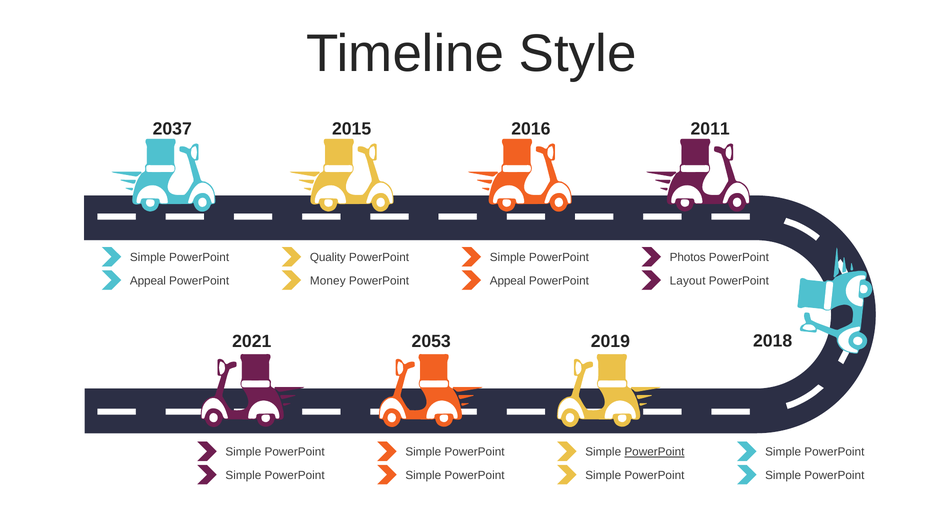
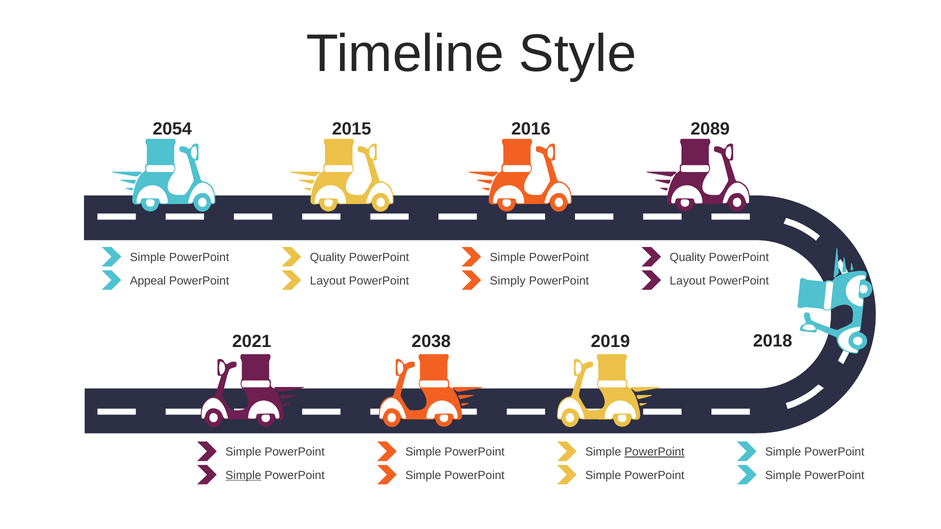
2037: 2037 -> 2054
2011: 2011 -> 2089
Photos at (688, 258): Photos -> Quality
Money at (328, 281): Money -> Layout
Appeal at (508, 281): Appeal -> Simply
2053: 2053 -> 2038
Simple at (243, 476) underline: none -> present
